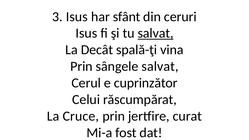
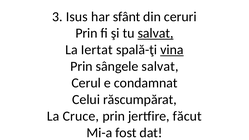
Isus at (86, 33): Isus -> Prin
Decât: Decât -> Iertat
vina underline: none -> present
cuprinzător: cuprinzător -> condamnat
curat: curat -> făcut
